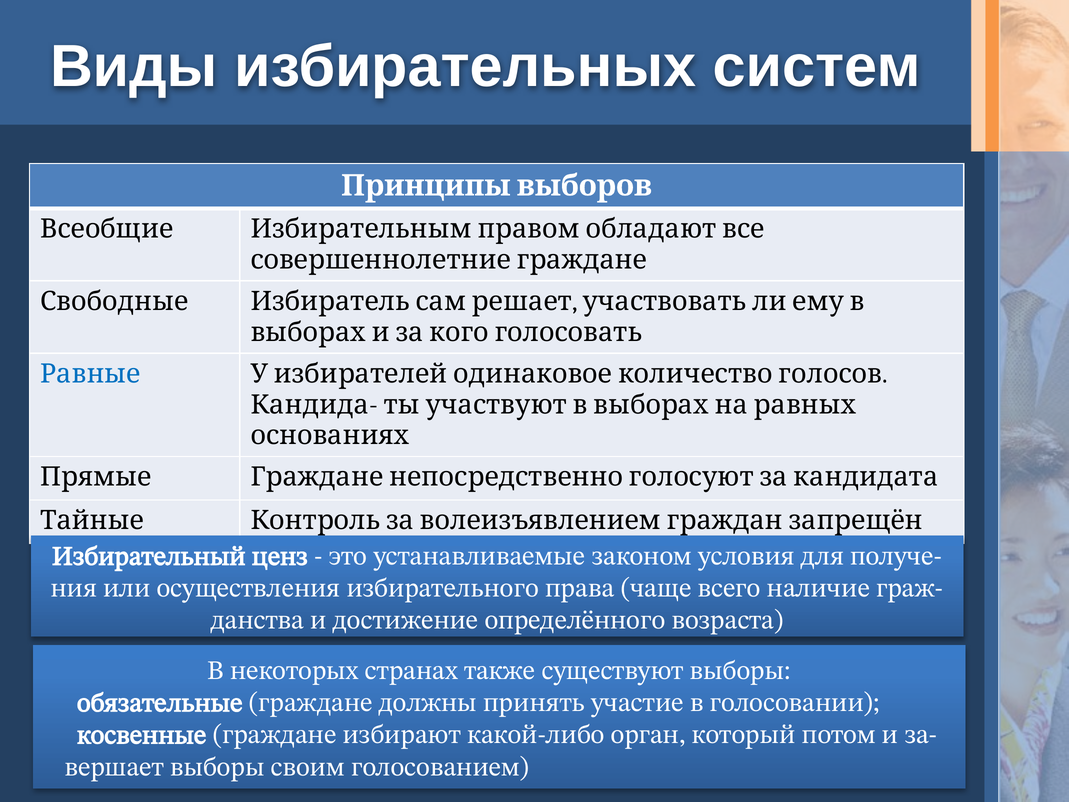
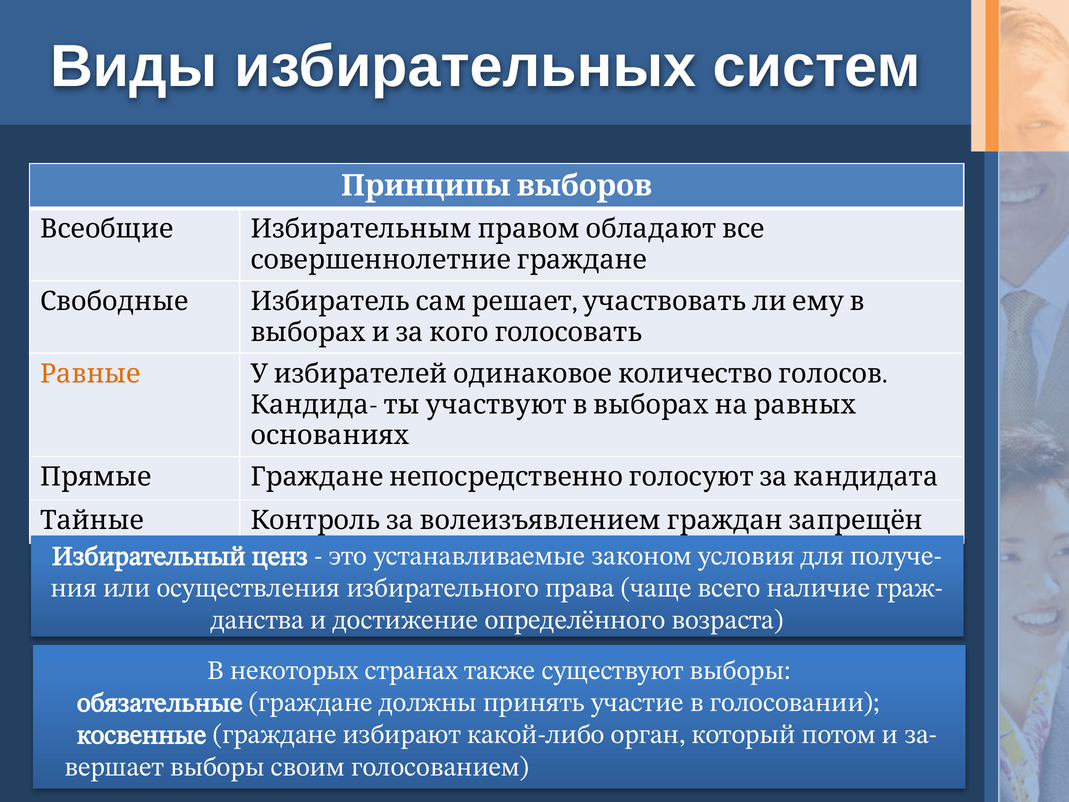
Равные colour: blue -> orange
